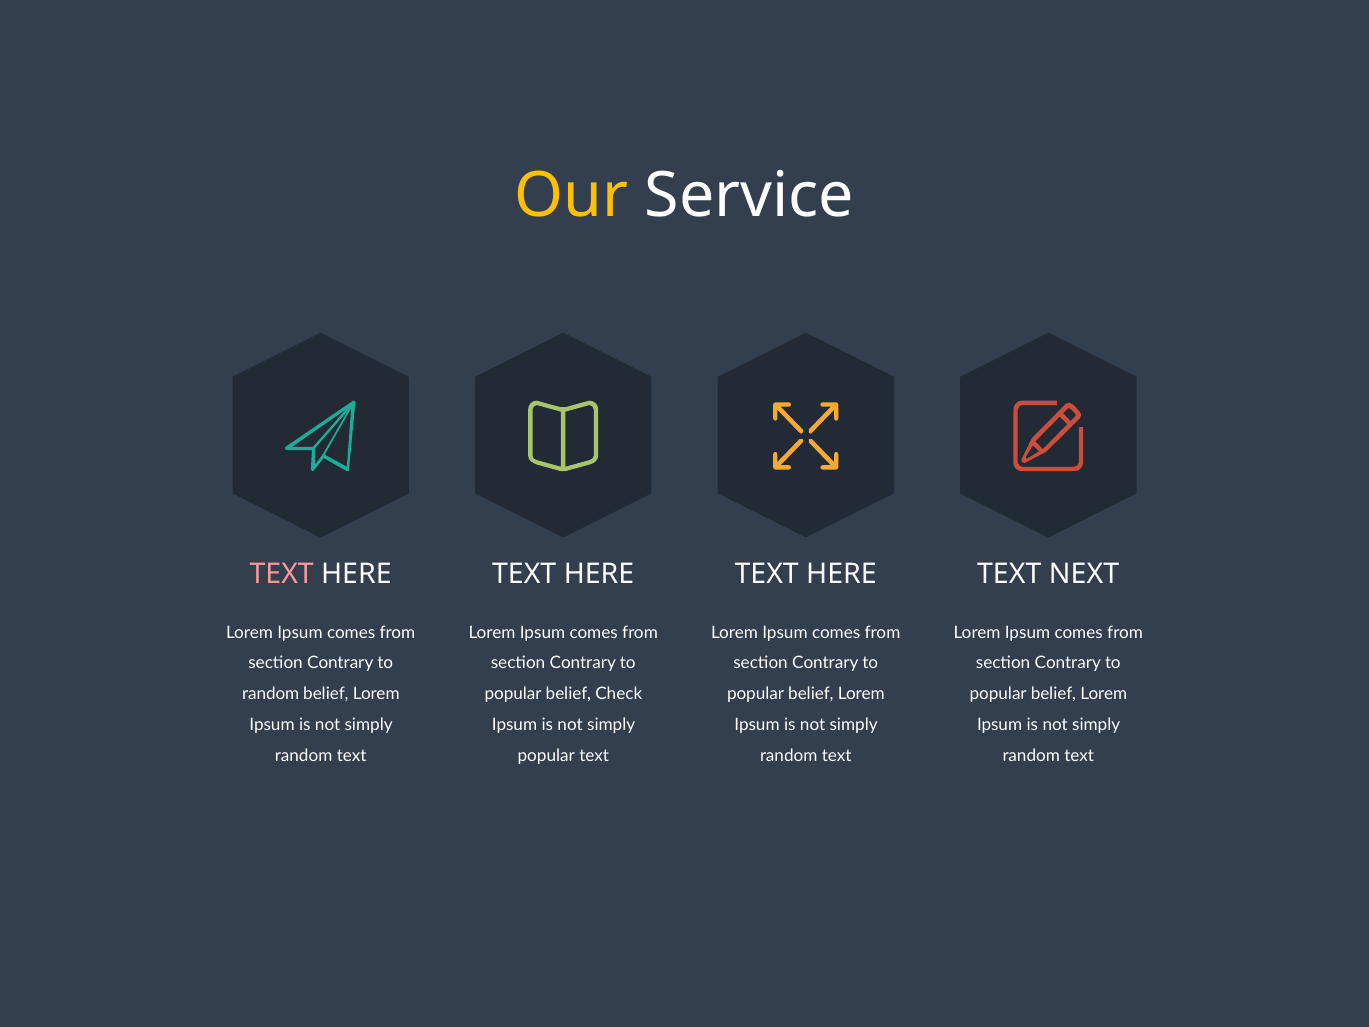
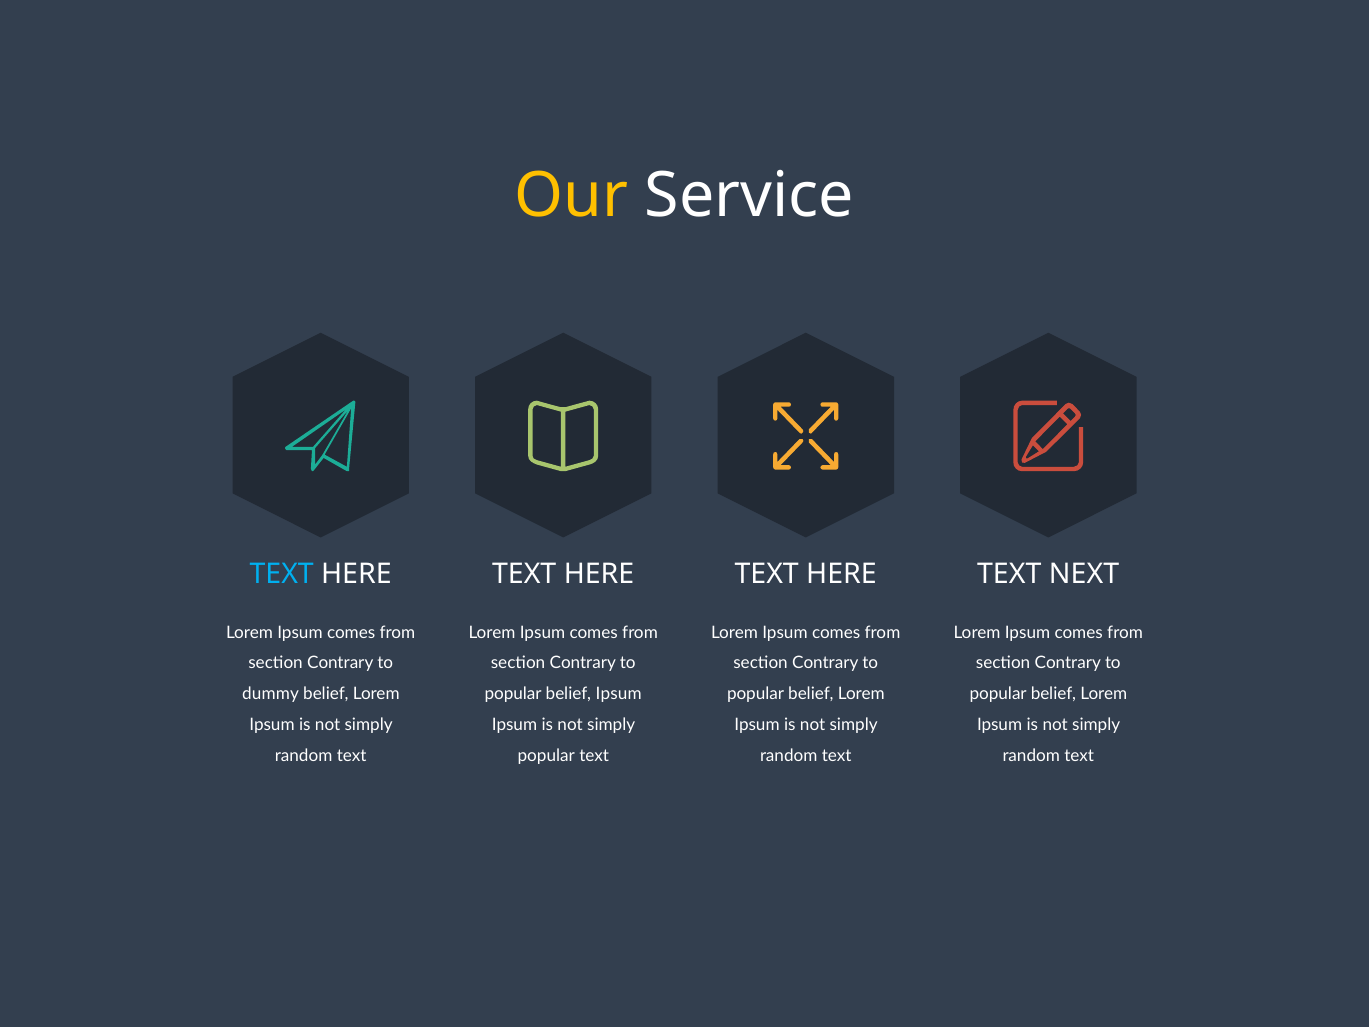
TEXT at (282, 574) colour: pink -> light blue
random at (271, 694): random -> dummy
belief Check: Check -> Ipsum
